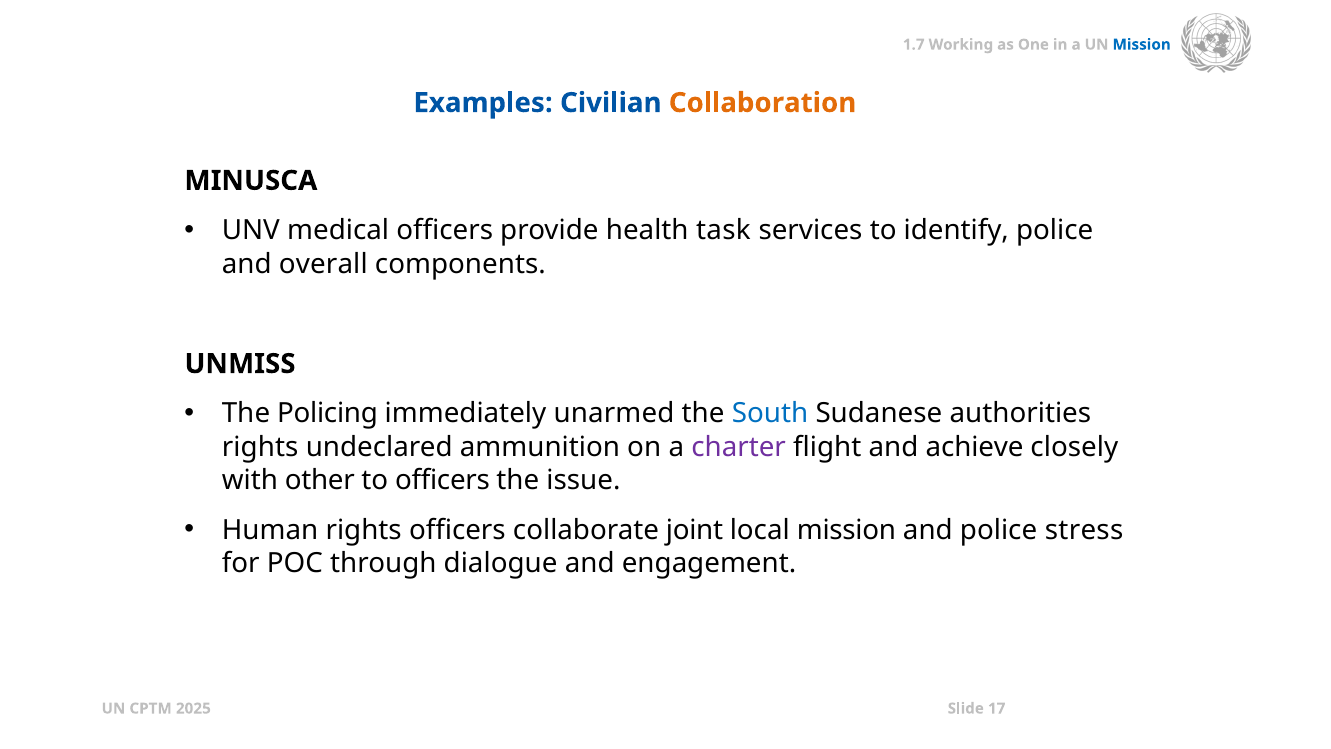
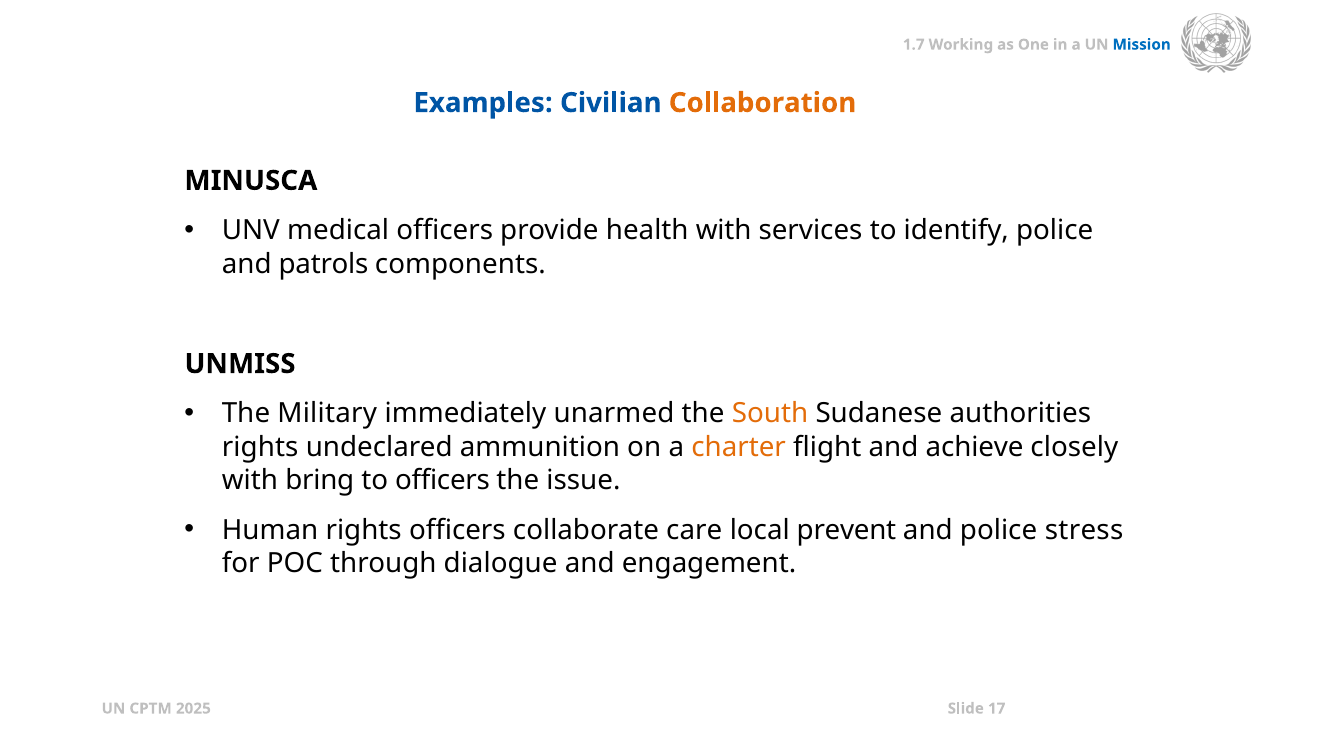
health task: task -> with
overall: overall -> patrols
Policing: Policing -> Military
South colour: blue -> orange
charter colour: purple -> orange
other: other -> bring
joint: joint -> care
local mission: mission -> prevent
